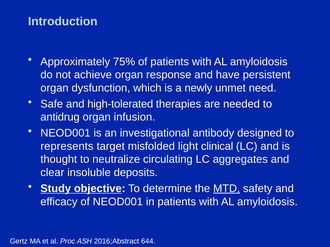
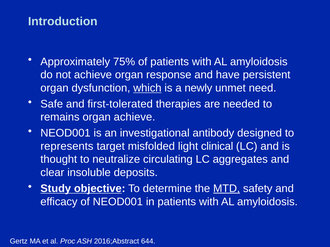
which underline: none -> present
high-tolerated: high-tolerated -> first-tolerated
antidrug: antidrug -> remains
organ infusion: infusion -> achieve
